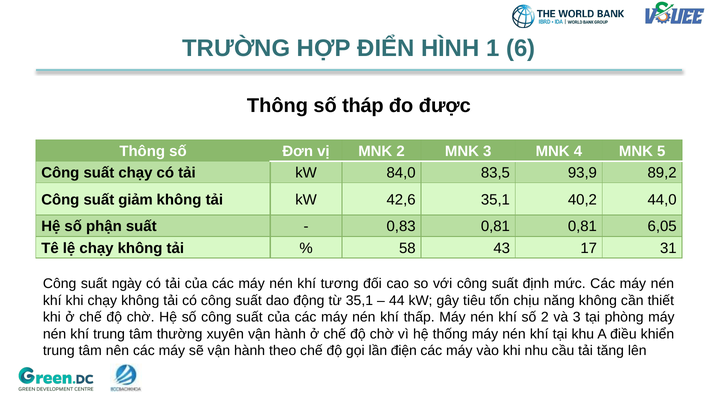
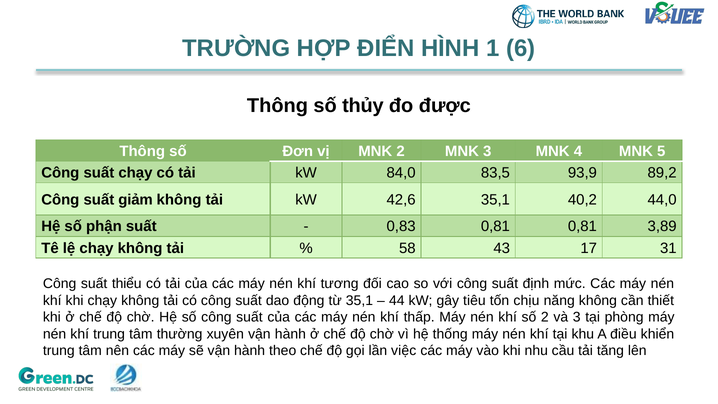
tháp: tháp -> thủy
6,05: 6,05 -> 3,89
ngày: ngày -> thiểu
điện: điện -> việc
